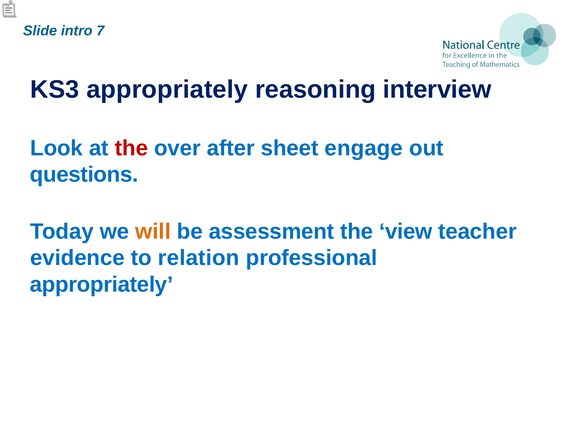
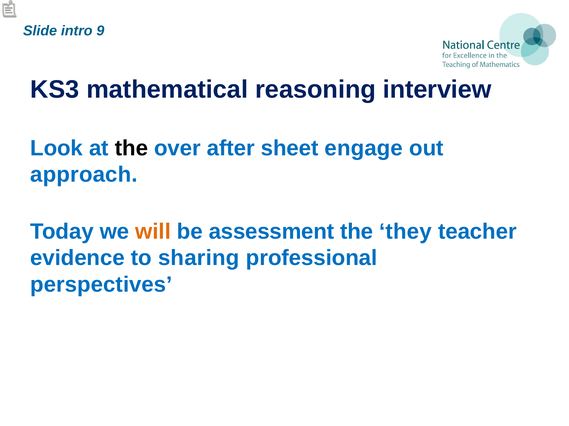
7: 7 -> 9
KS3 appropriately: appropriately -> mathematical
the at (131, 148) colour: red -> black
questions: questions -> approach
view: view -> they
relation: relation -> sharing
appropriately at (101, 285): appropriately -> perspectives
